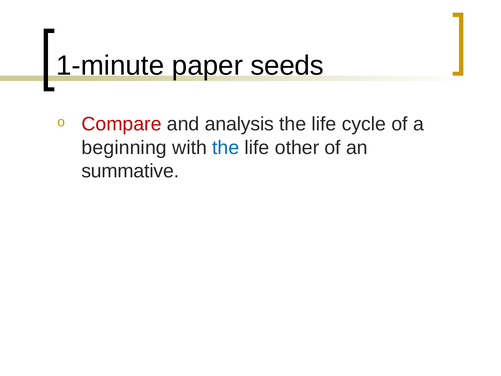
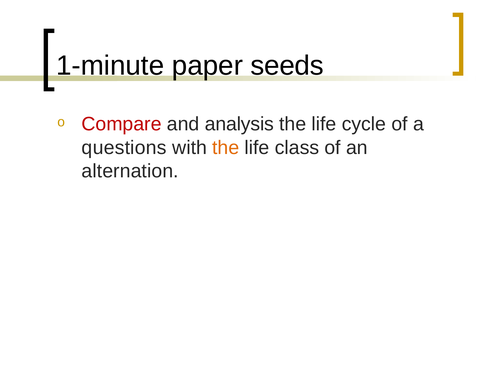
beginning: beginning -> questions
the at (226, 147) colour: blue -> orange
other: other -> class
summative: summative -> alternation
